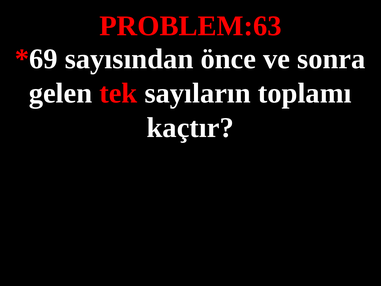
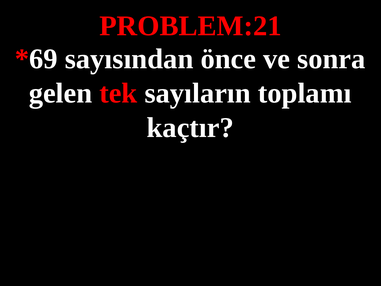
PROBLEM:63: PROBLEM:63 -> PROBLEM:21
